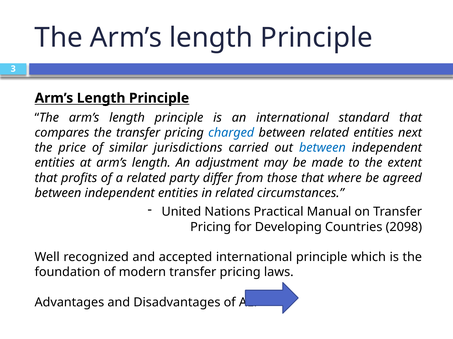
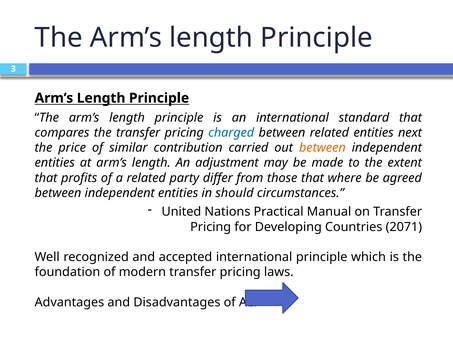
jurisdictions: jurisdictions -> contribution
between at (322, 148) colour: blue -> orange
in related: related -> should
2098: 2098 -> 2071
